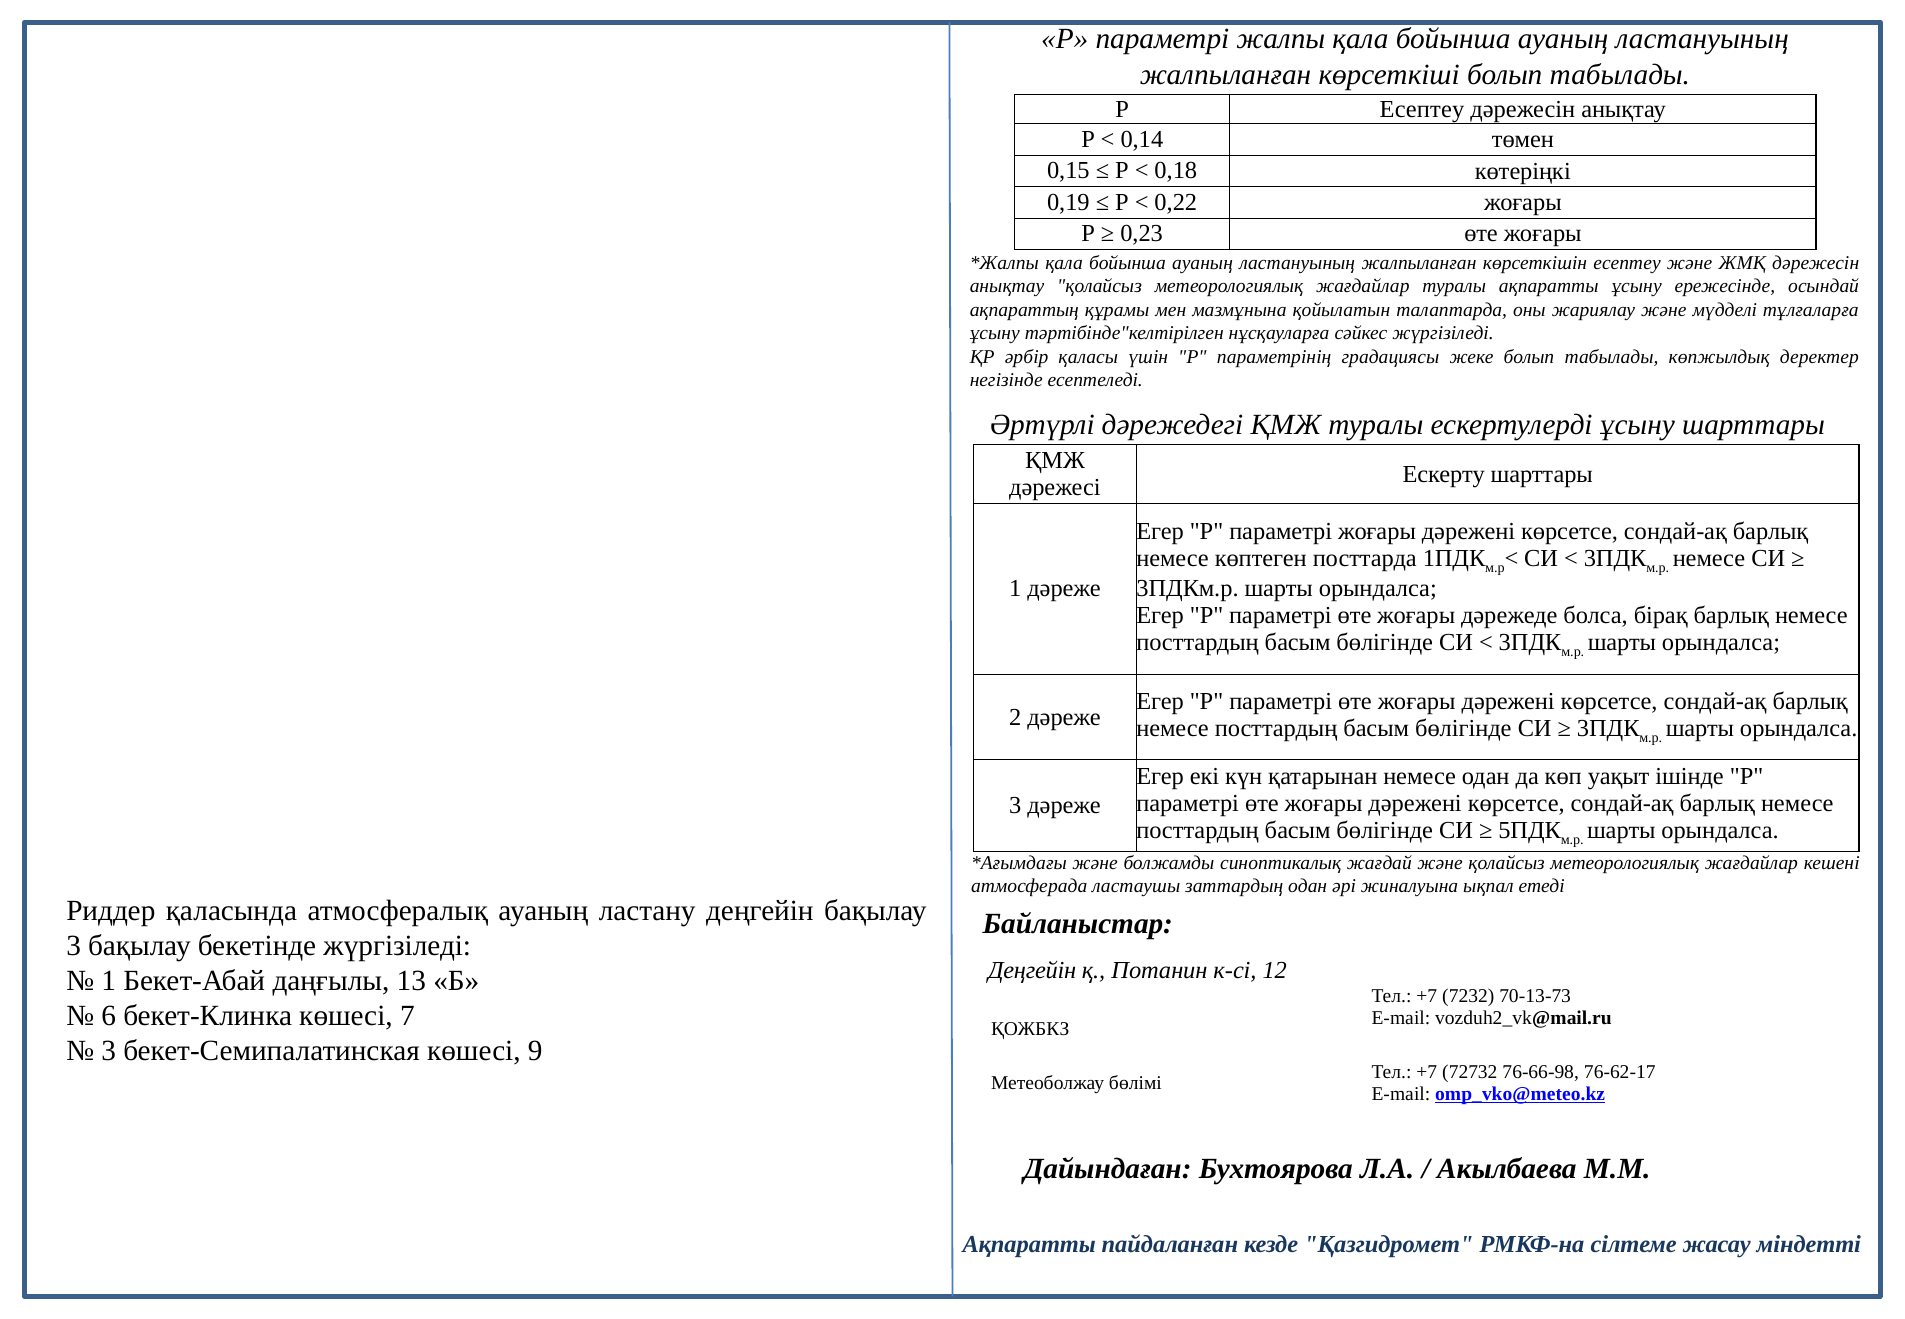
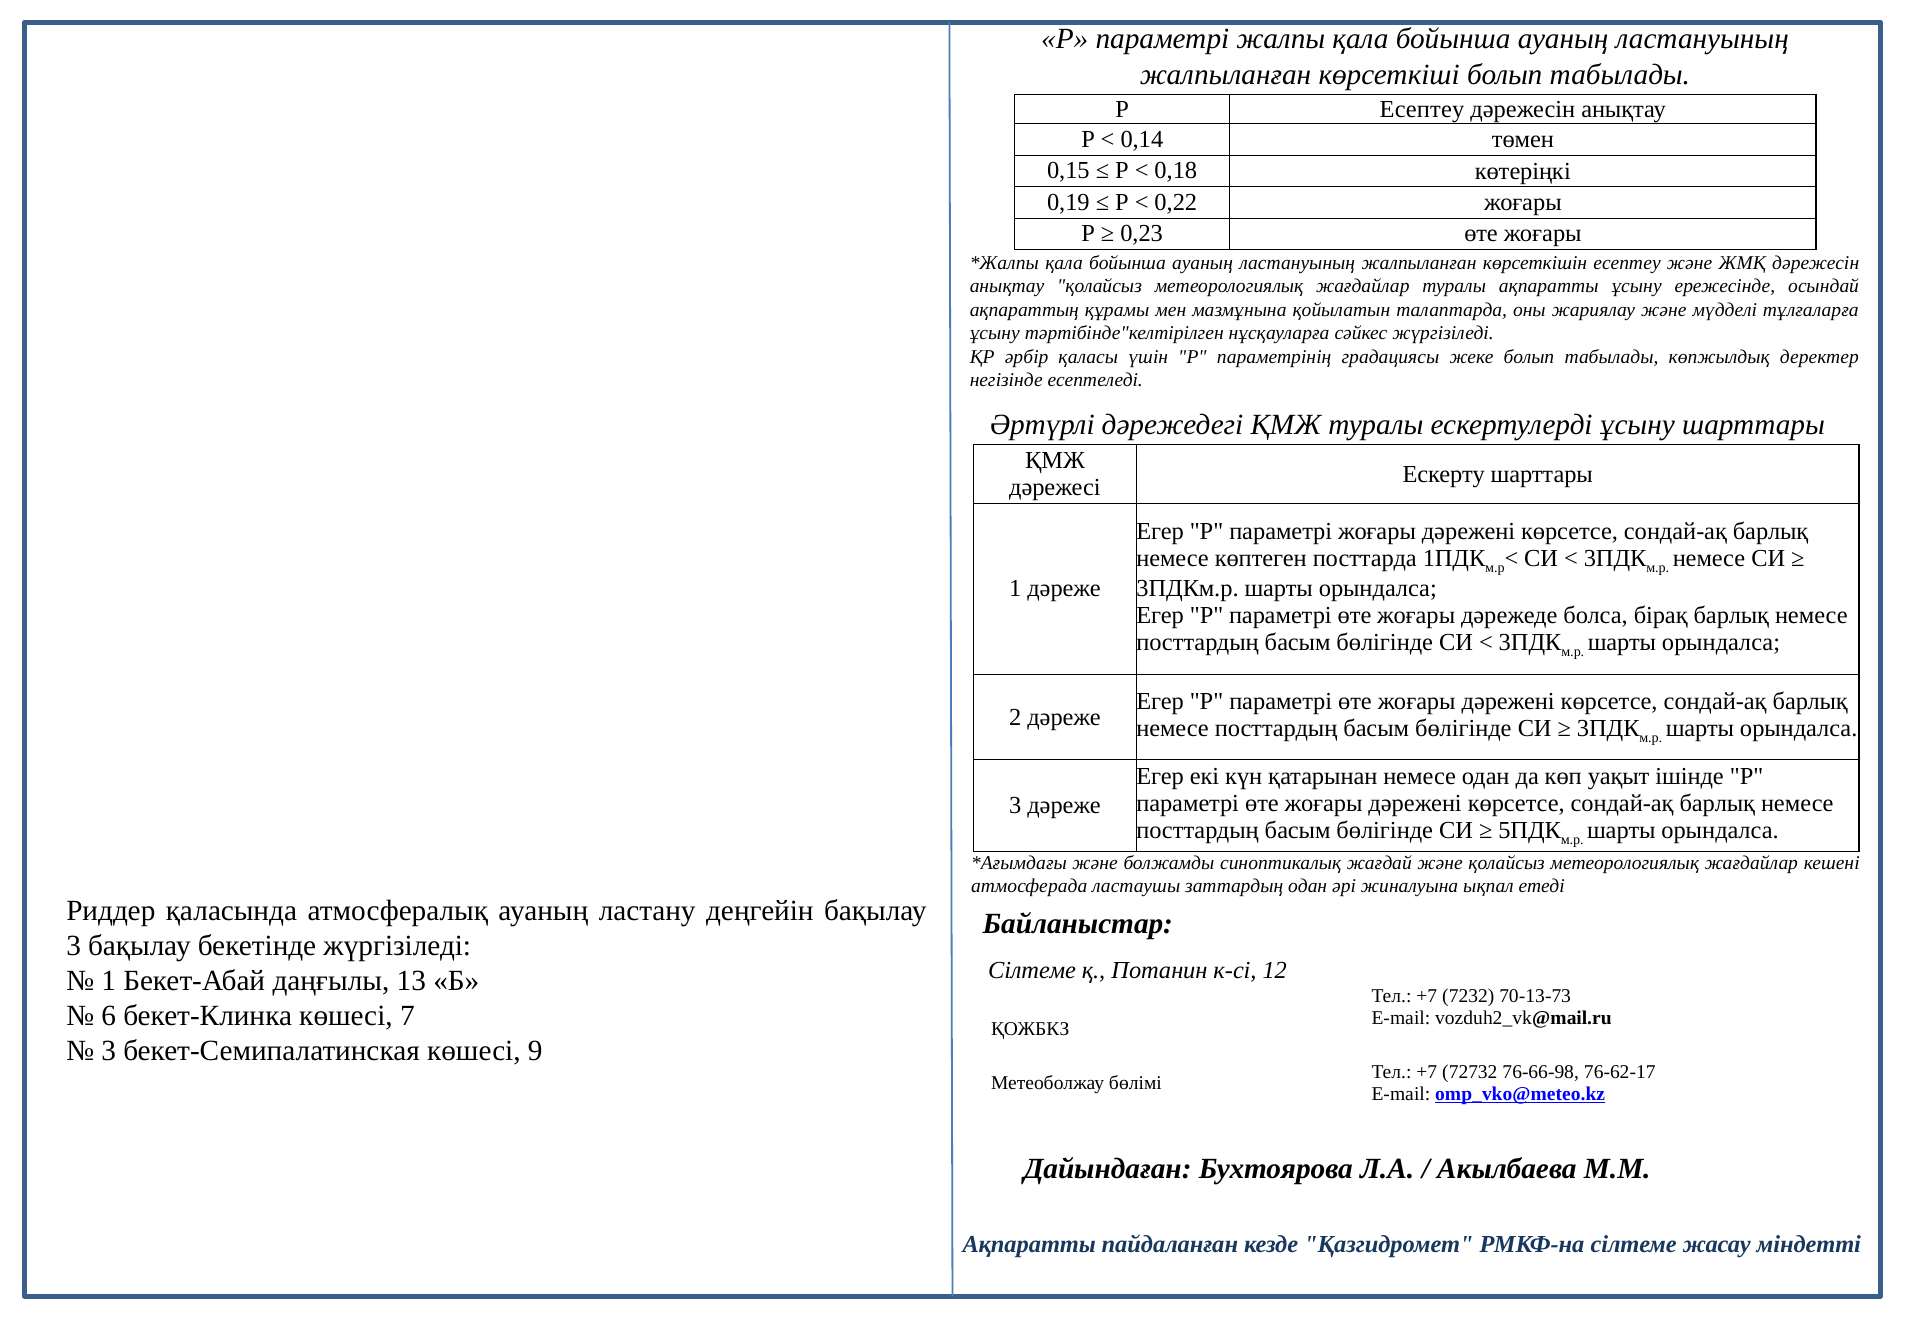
Деңгейін at (1032, 971): Деңгейін -> Сілтеме
